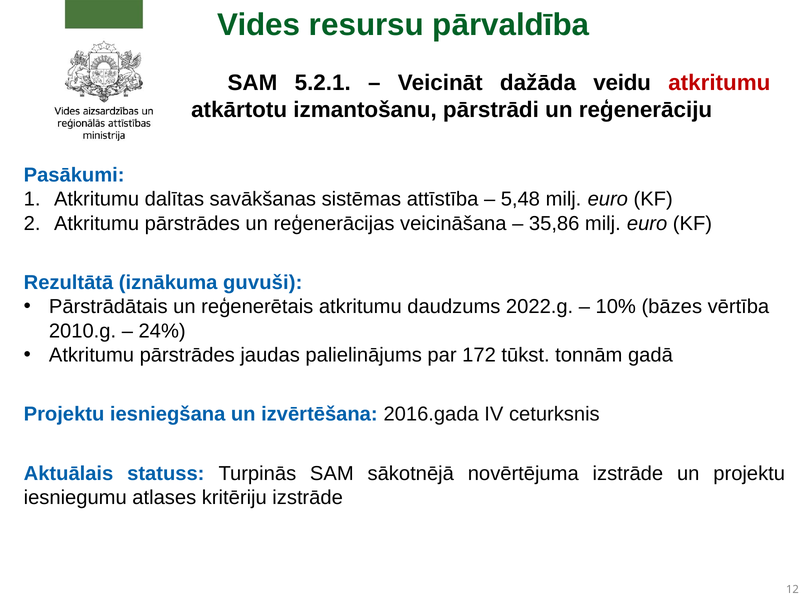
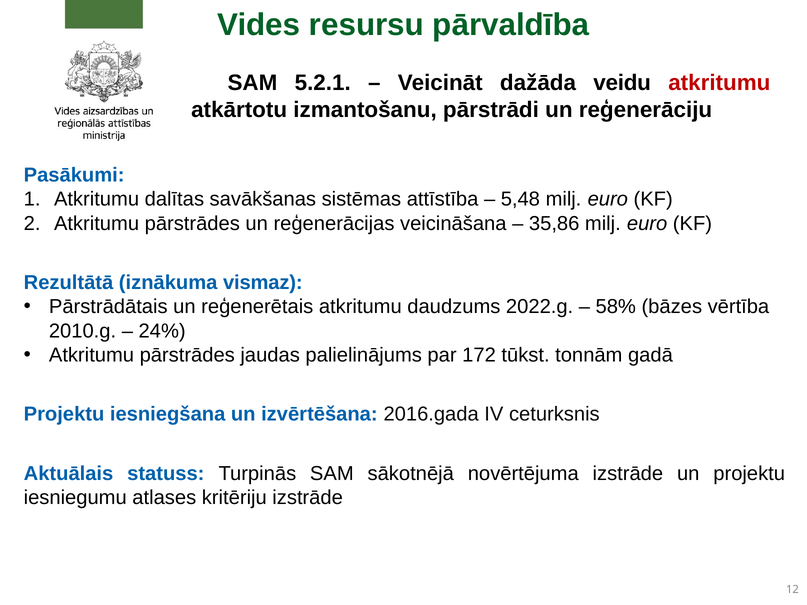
guvuši: guvuši -> vismaz
10%: 10% -> 58%
